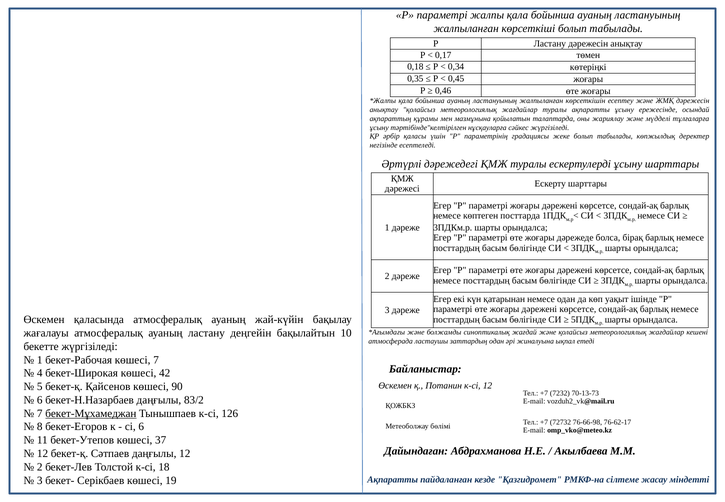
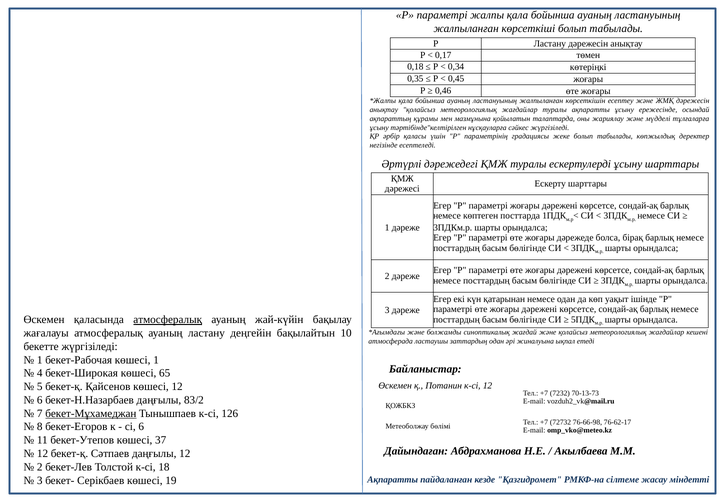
атмосфералық at (168, 320) underline: none -> present
көшесі 7: 7 -> 1
42: 42 -> 65
көшесі 90: 90 -> 12
